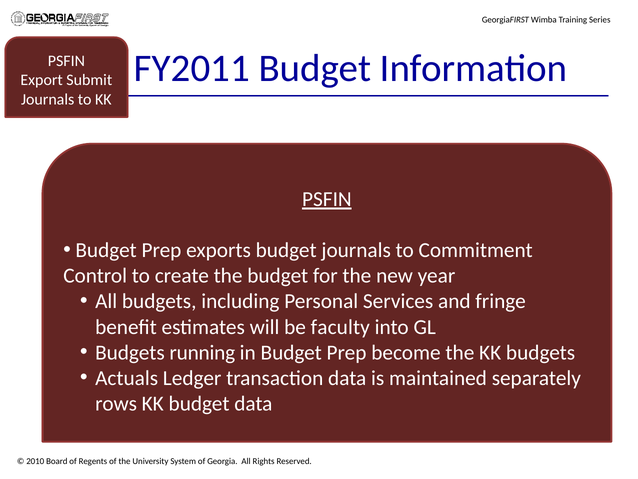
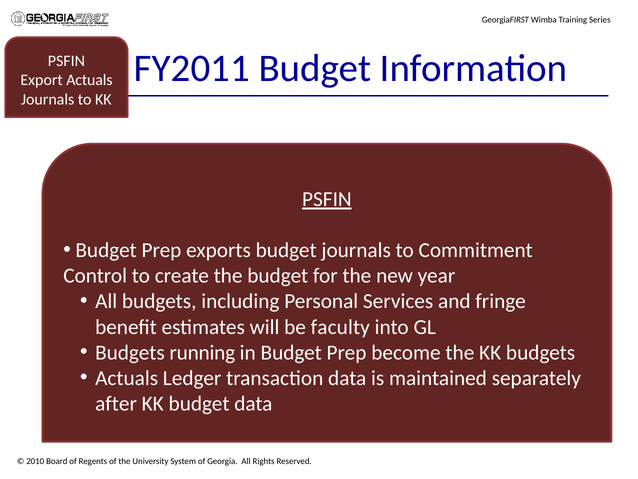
Export Submit: Submit -> Actuals
rows: rows -> after
